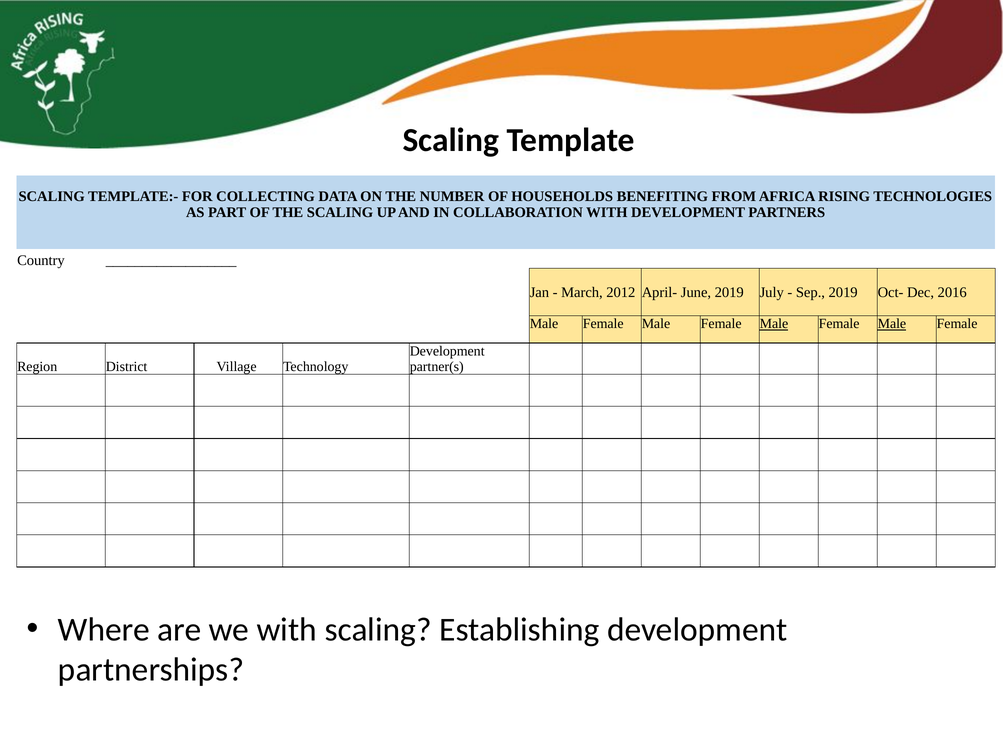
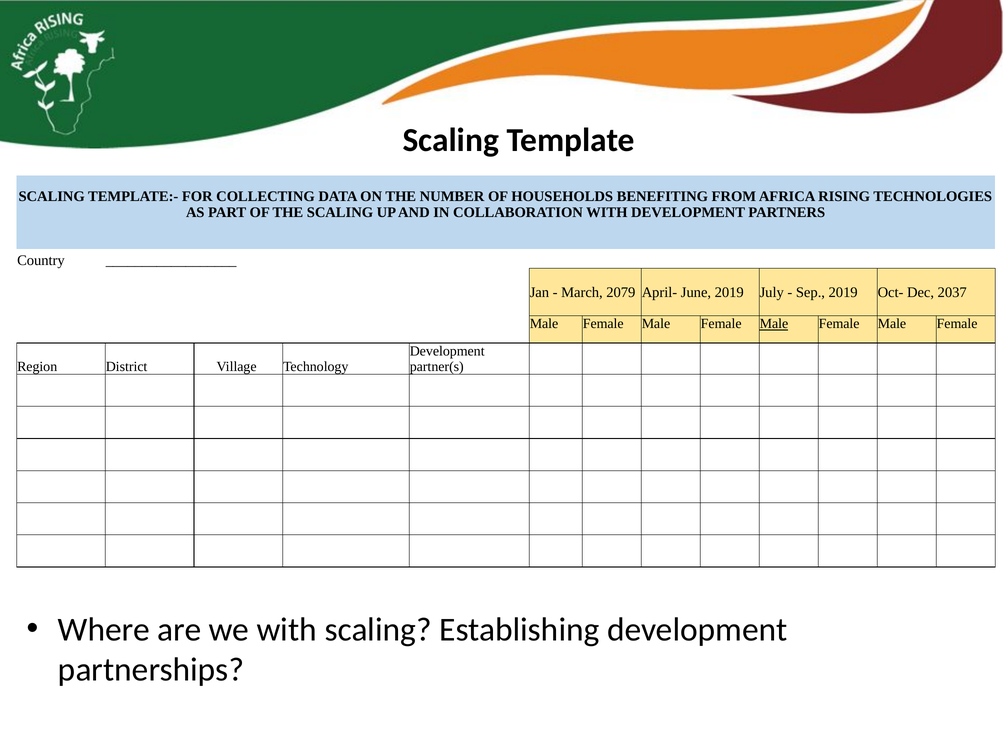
2012: 2012 -> 2079
2016: 2016 -> 2037
Male at (892, 324) underline: present -> none
